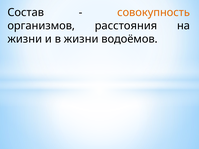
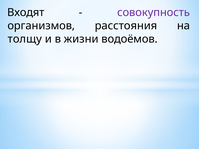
Состав: Состав -> Входят
совокупность colour: orange -> purple
жизни at (25, 39): жизни -> толщу
